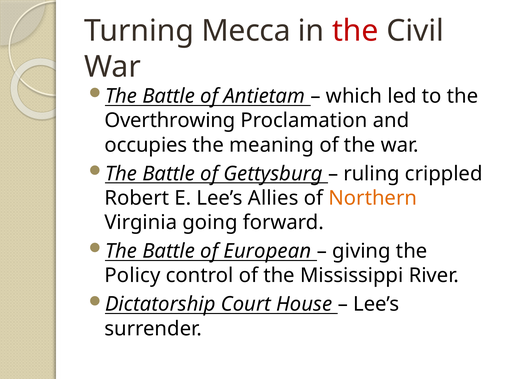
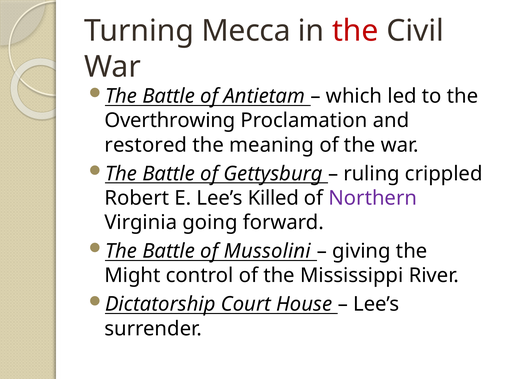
occupies: occupies -> restored
Allies: Allies -> Killed
Northern colour: orange -> purple
European: European -> Mussolini
Policy: Policy -> Might
